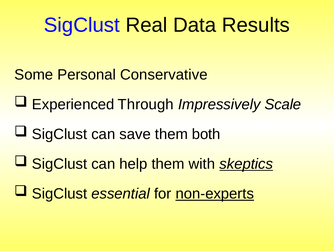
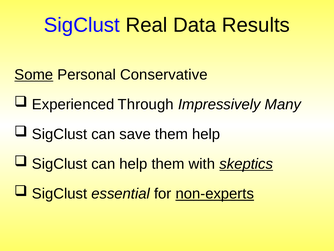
Some underline: none -> present
Scale: Scale -> Many
them both: both -> help
